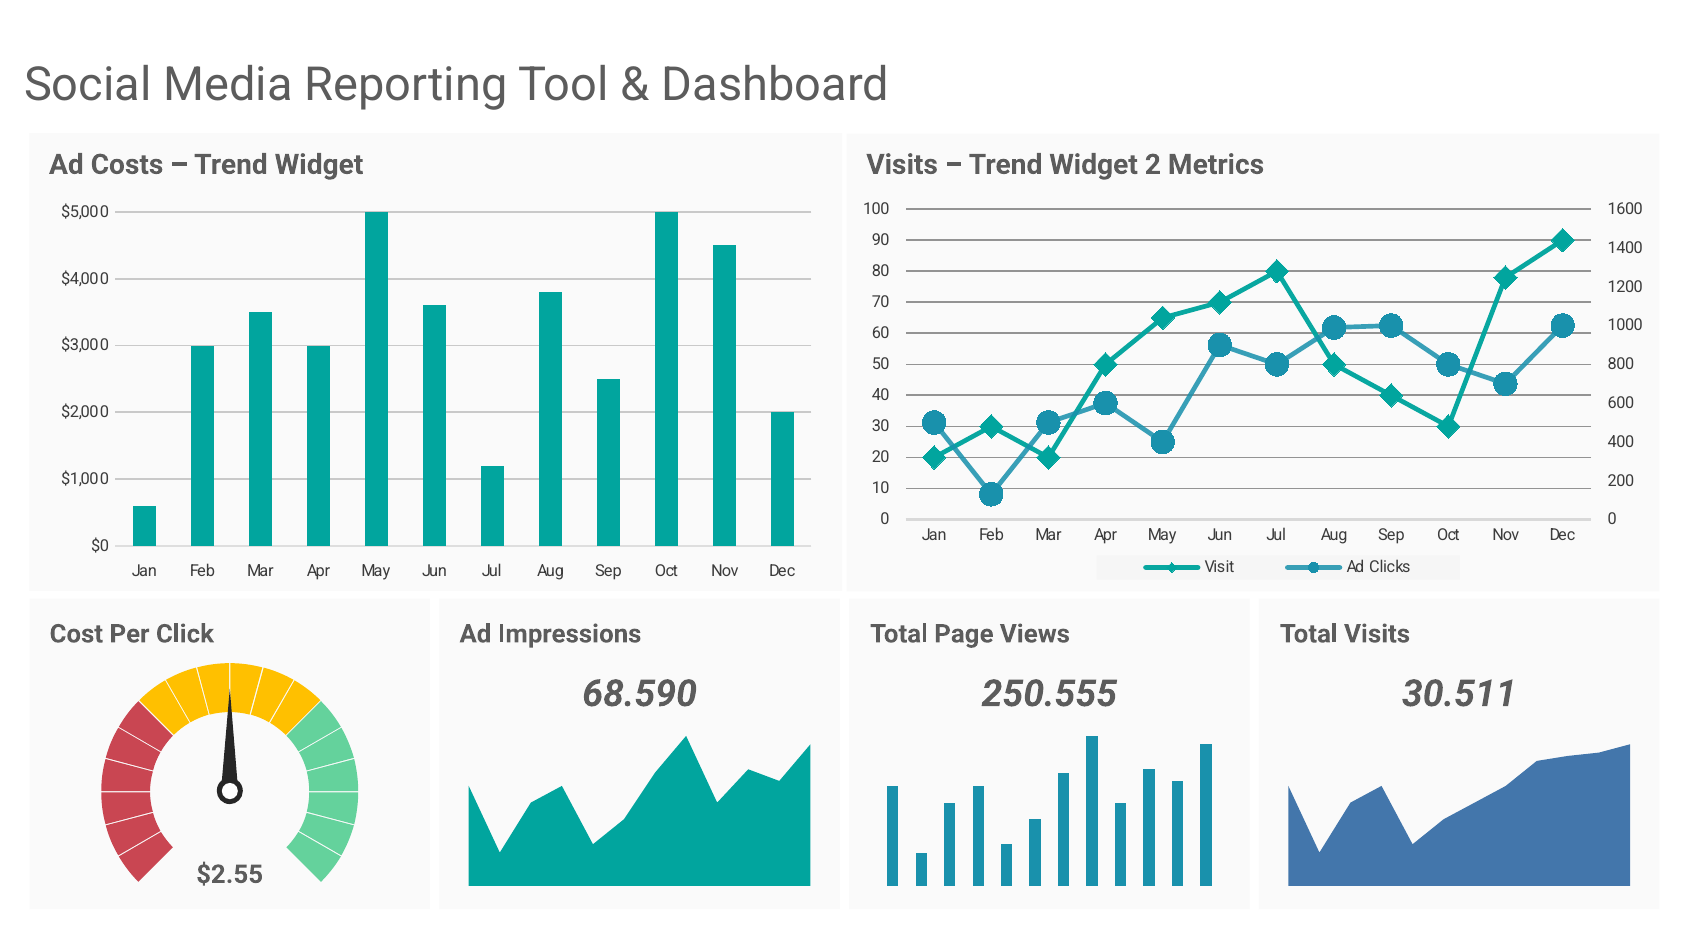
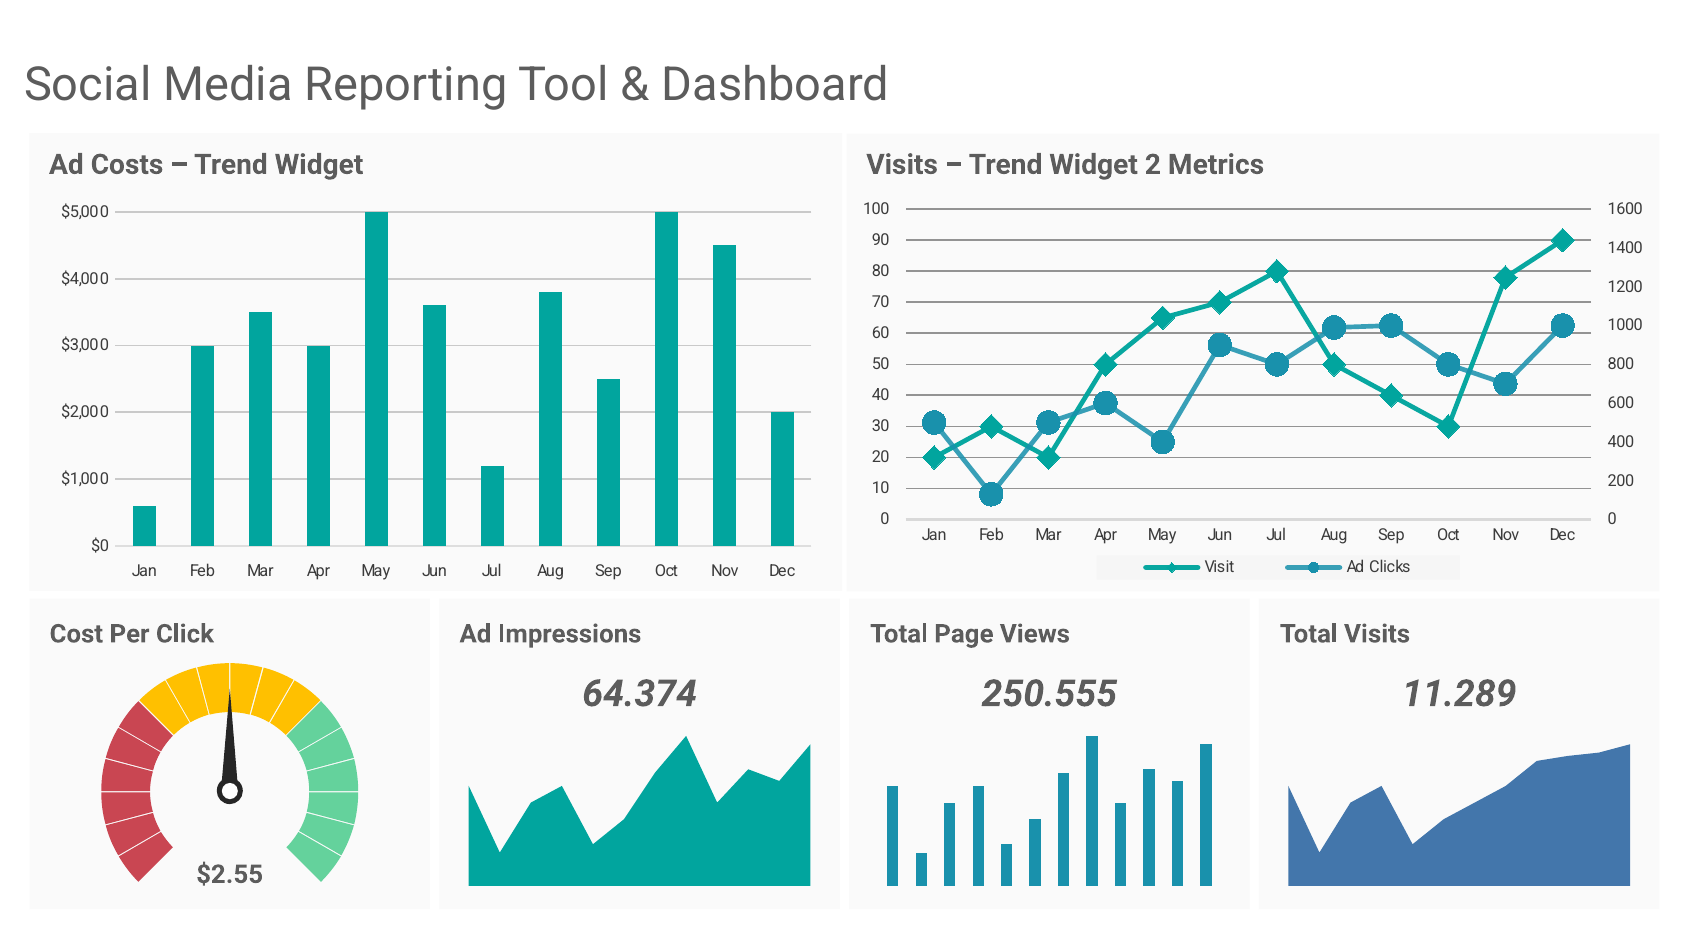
68.590: 68.590 -> 64.374
30.511: 30.511 -> 11.289
